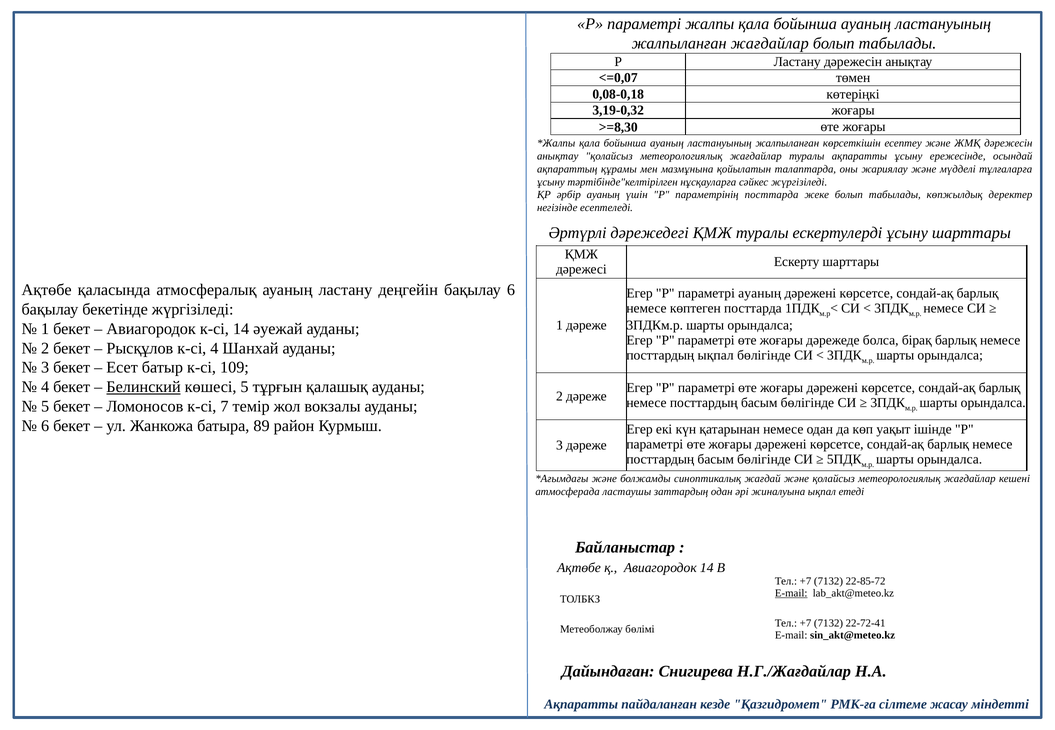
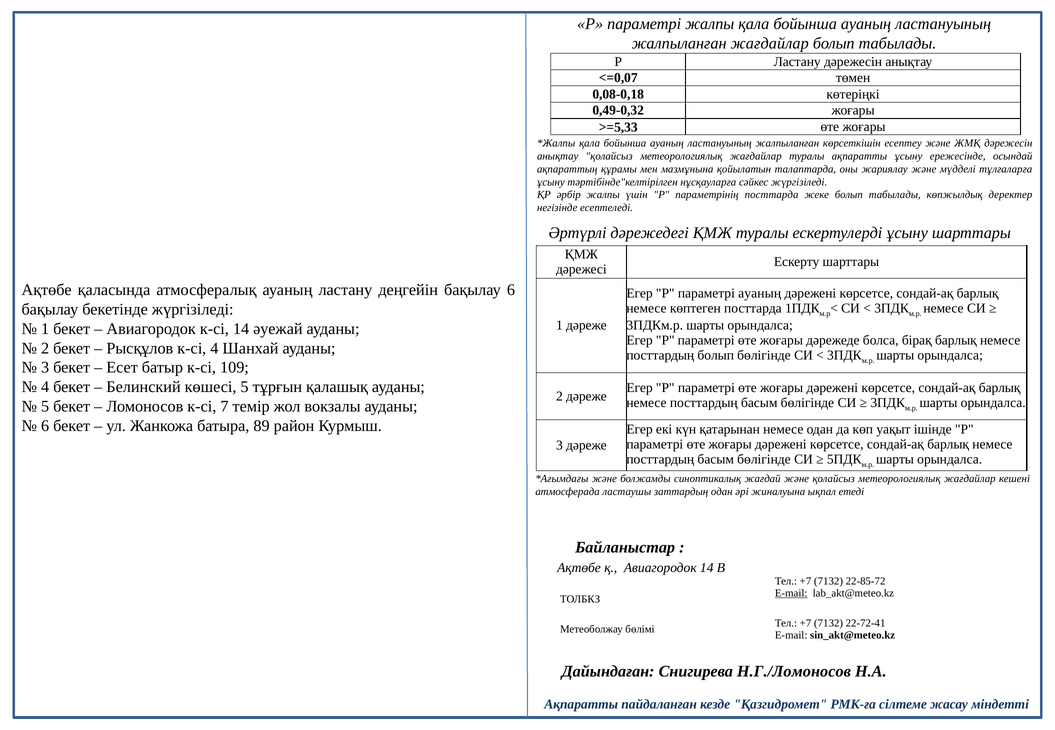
3,19-0,32: 3,19-0,32 -> 0,49-0,32
>=8,30: >=8,30 -> >=5,33
әрбір ауаның: ауаның -> жалпы
посттардың ықпал: ықпал -> болып
Белинский underline: present -> none
Н.Г./Жағдайлар: Н.Г./Жағдайлар -> Н.Г./Ломоносов
